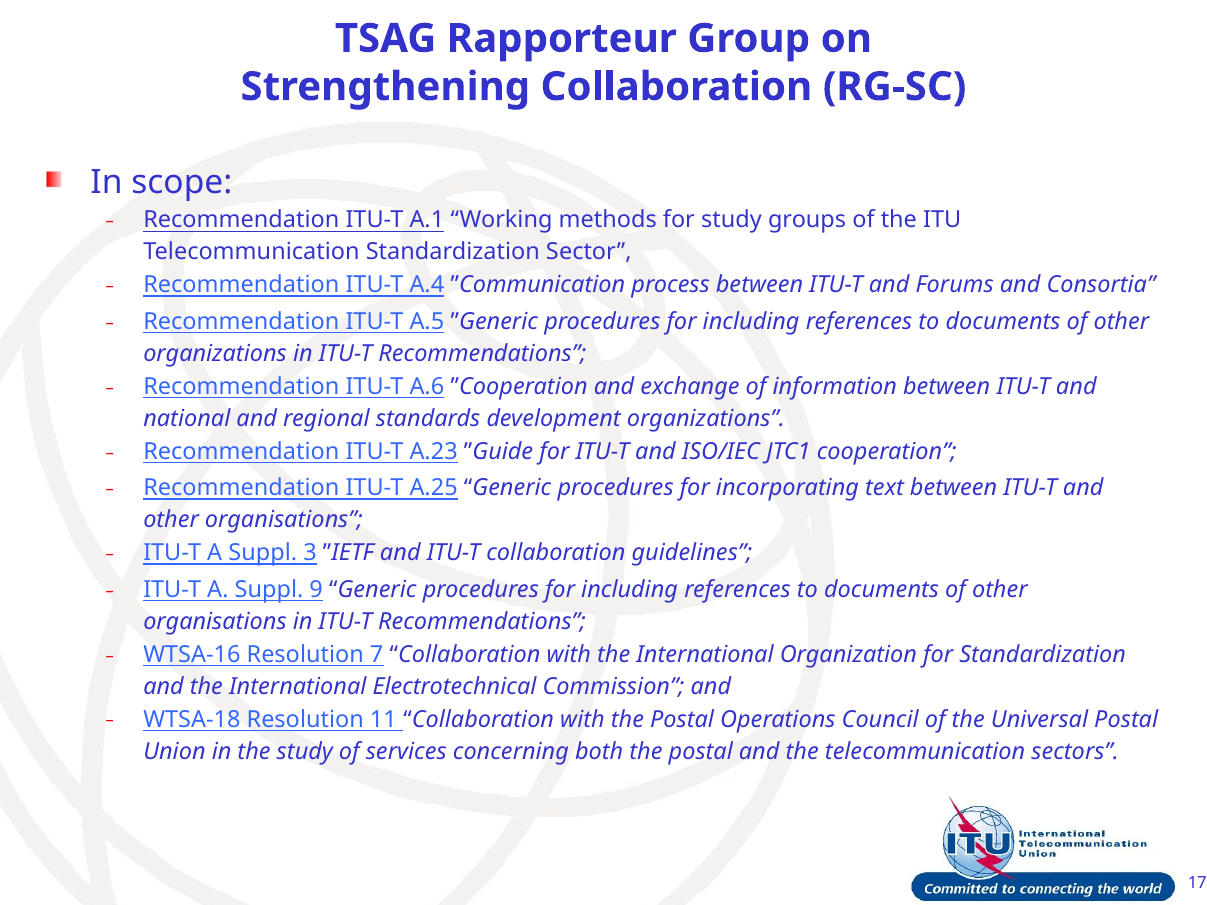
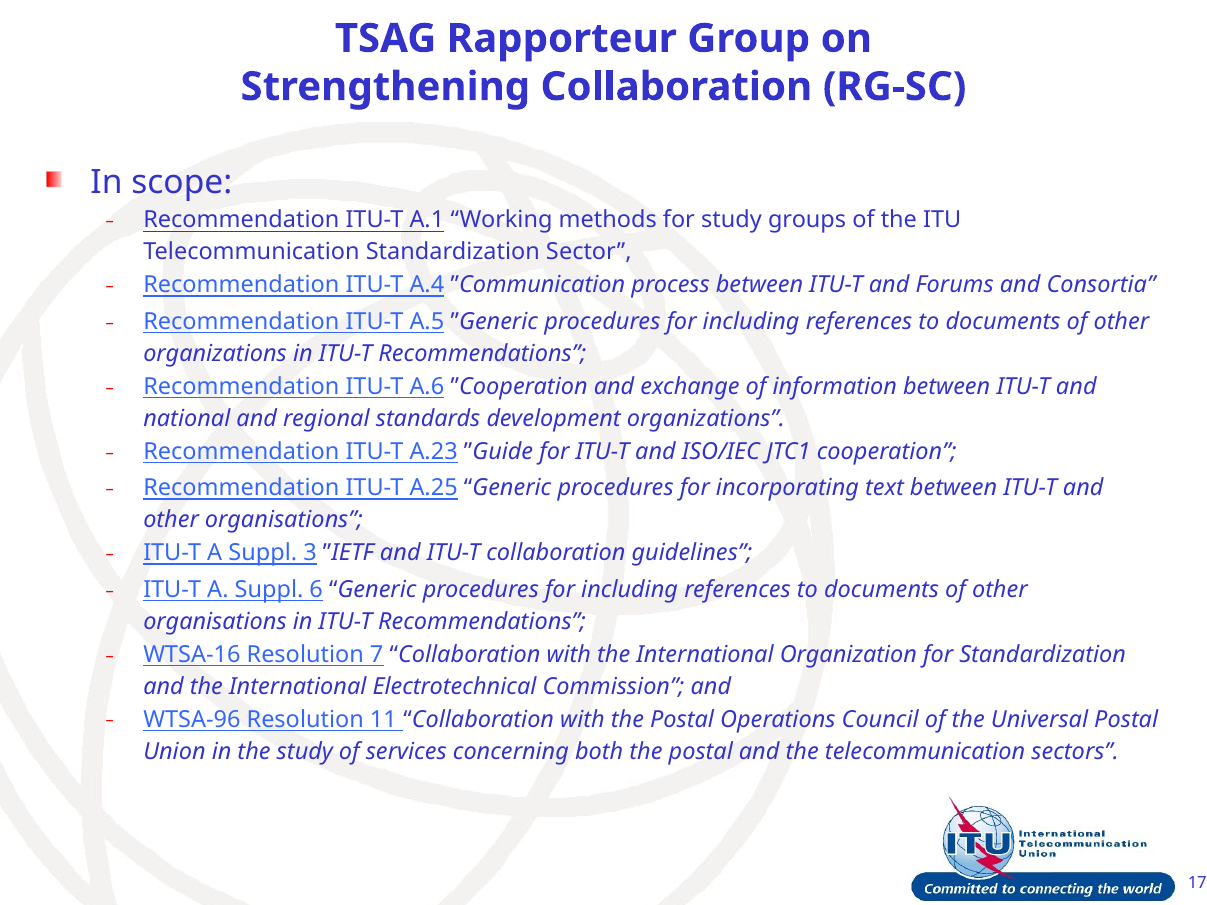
9: 9 -> 6
WTSA-18: WTSA-18 -> WTSA-96
